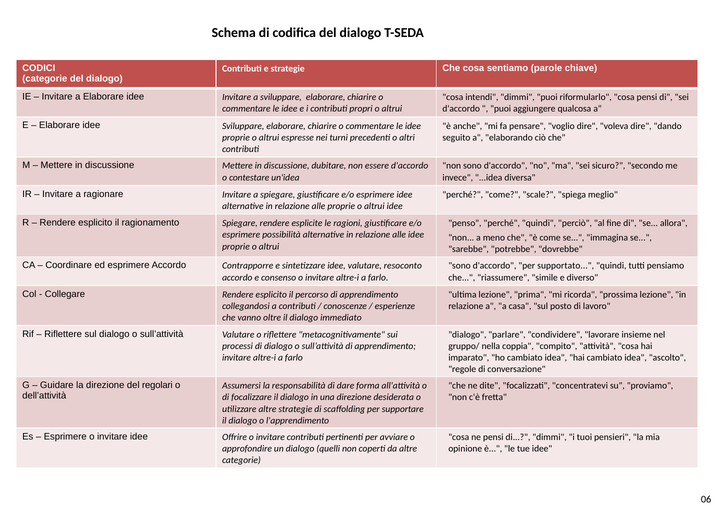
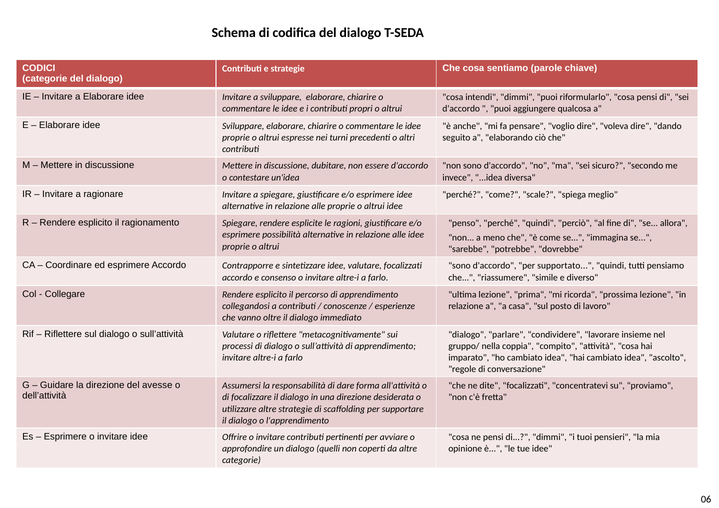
valutare resoconto: resoconto -> focalizzati
regolari: regolari -> avesse
